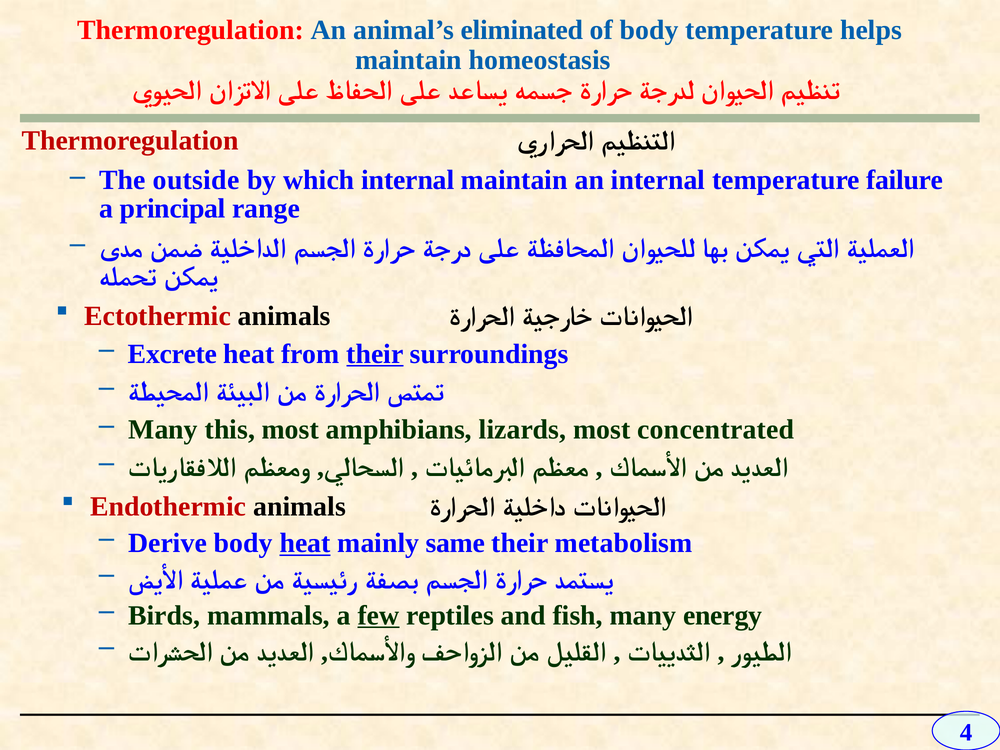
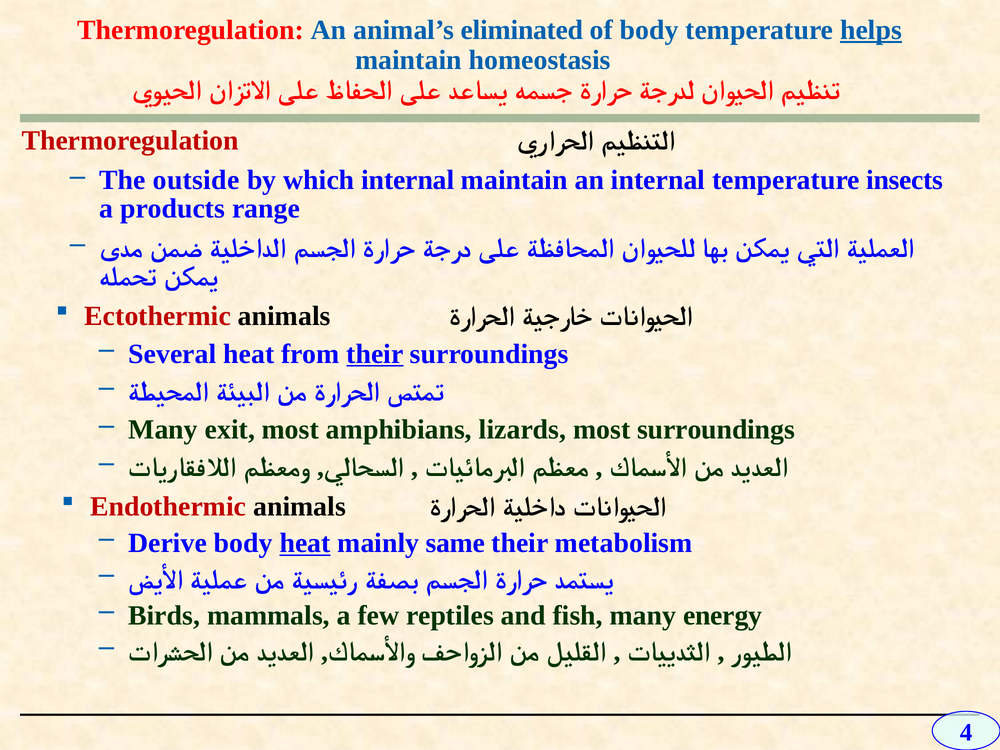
helps underline: none -> present
failure: failure -> insects
principal: principal -> products
Excrete: Excrete -> Several
this: this -> exit
most concentrated: concentrated -> surroundings
few underline: present -> none
